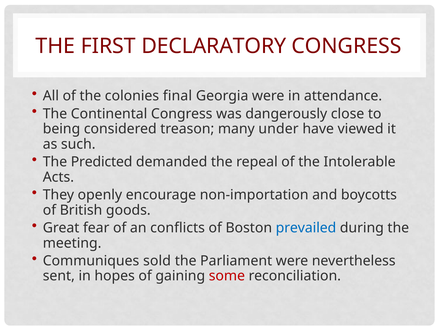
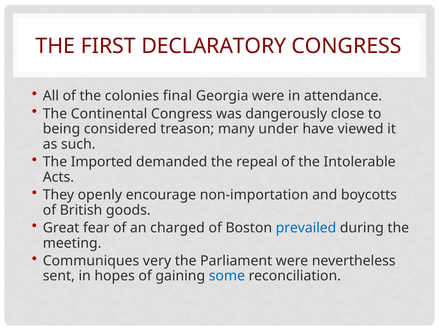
Predicted: Predicted -> Imported
conflicts: conflicts -> charged
sold: sold -> very
some colour: red -> blue
